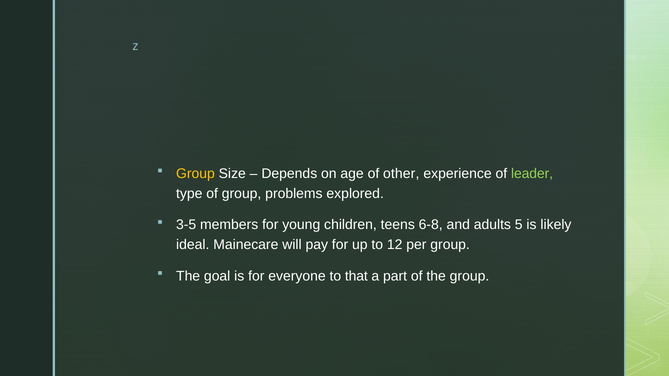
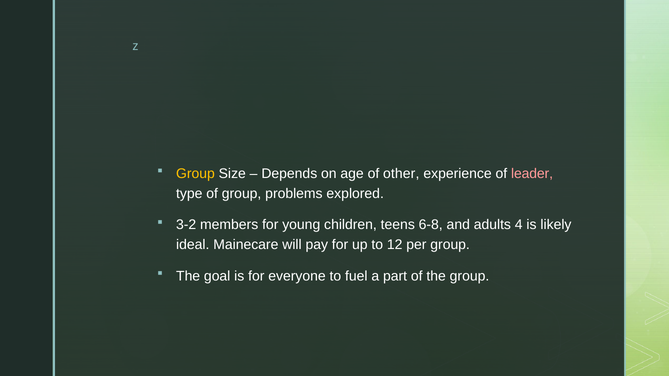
leader colour: light green -> pink
3-5: 3-5 -> 3-2
5: 5 -> 4
that: that -> fuel
